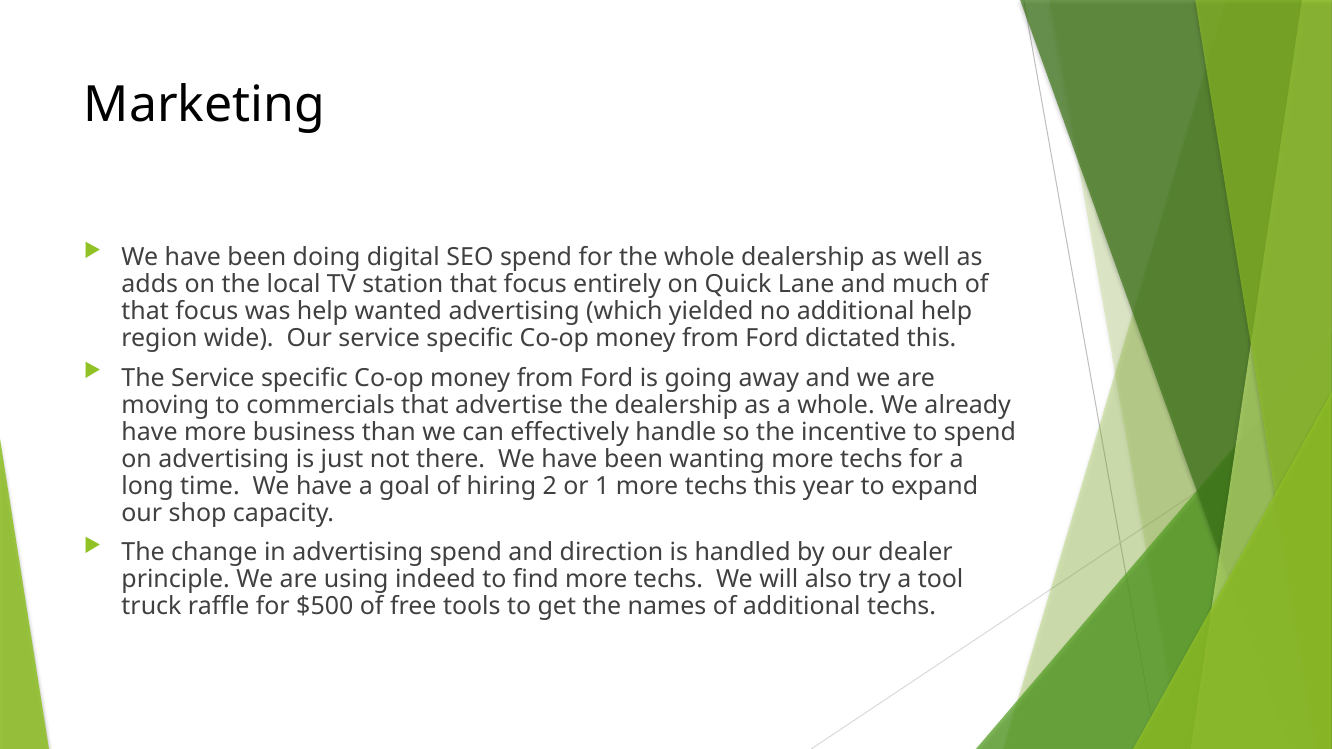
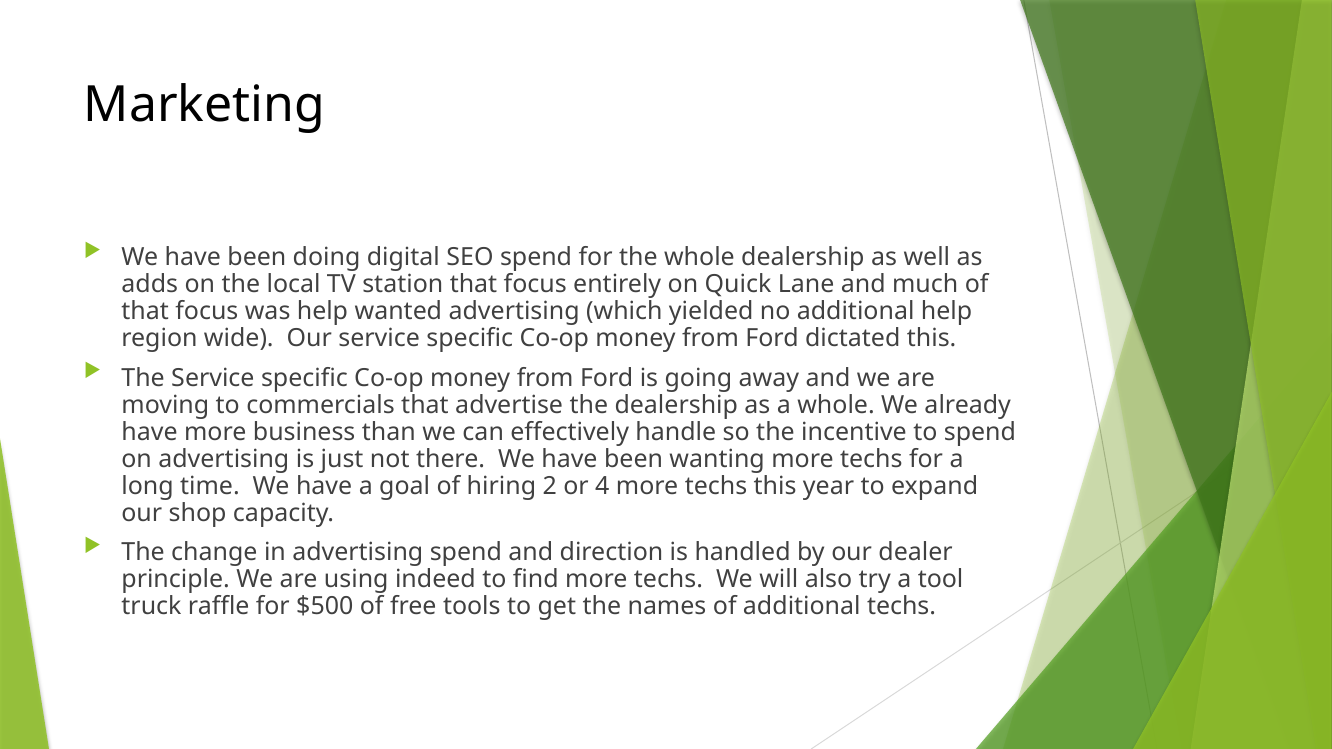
1: 1 -> 4
